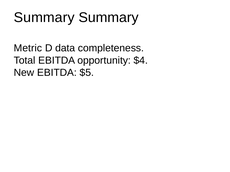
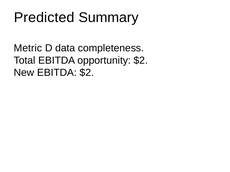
Summary at (44, 17): Summary -> Predicted
opportunity $4: $4 -> $2
EBITDA $5: $5 -> $2
